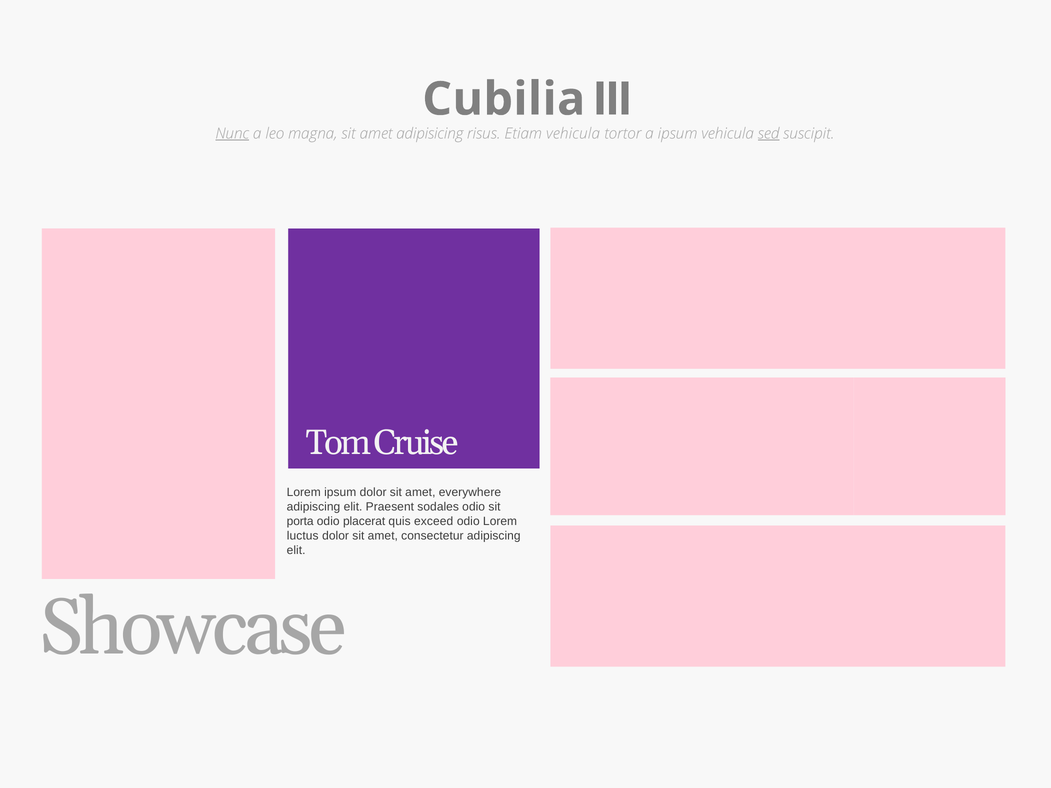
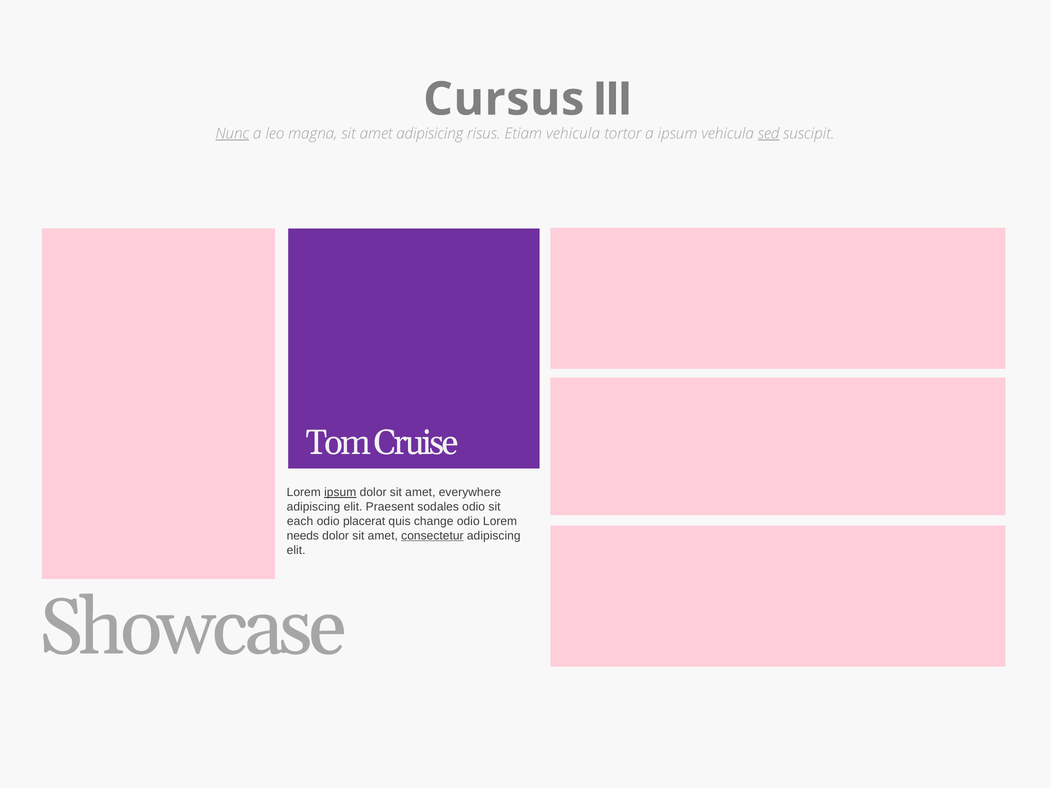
Cubilia: Cubilia -> Cursus
ipsum at (340, 493) underline: none -> present
porta: porta -> each
exceed: exceed -> change
luctus: luctus -> needs
consectetur underline: none -> present
